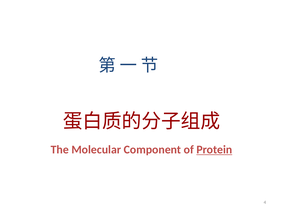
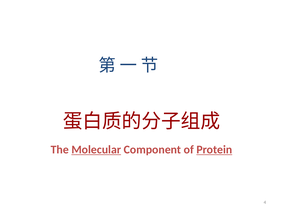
Molecular underline: none -> present
